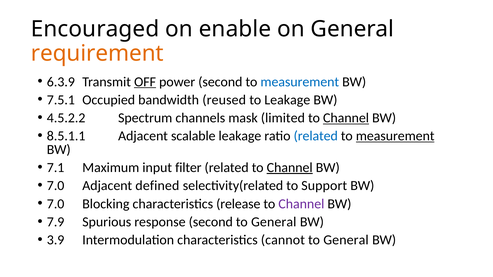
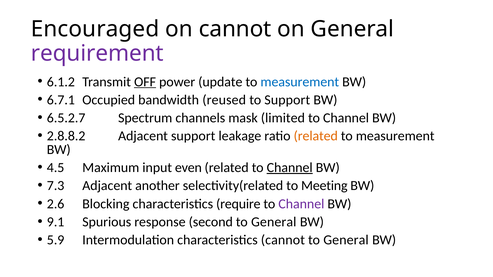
on enable: enable -> cannot
requirement colour: orange -> purple
6.3.9: 6.3.9 -> 6.1.2
power second: second -> update
7.5.1: 7.5.1 -> 6.7.1
to Leakage: Leakage -> Support
4.5.2.2: 4.5.2.2 -> 6.5.2.7
Channel at (346, 118) underline: present -> none
8.5.1.1: 8.5.1.1 -> 2.8.8.2
Adjacent scalable: scalable -> support
related at (316, 136) colour: blue -> orange
measurement at (395, 136) underline: present -> none
7.1: 7.1 -> 4.5
filter: filter -> even
7.0 at (56, 186): 7.0 -> 7.3
defined: defined -> another
Support: Support -> Meeting
7.0 at (56, 204): 7.0 -> 2.6
release: release -> require
7.9: 7.9 -> 9.1
3.9: 3.9 -> 5.9
